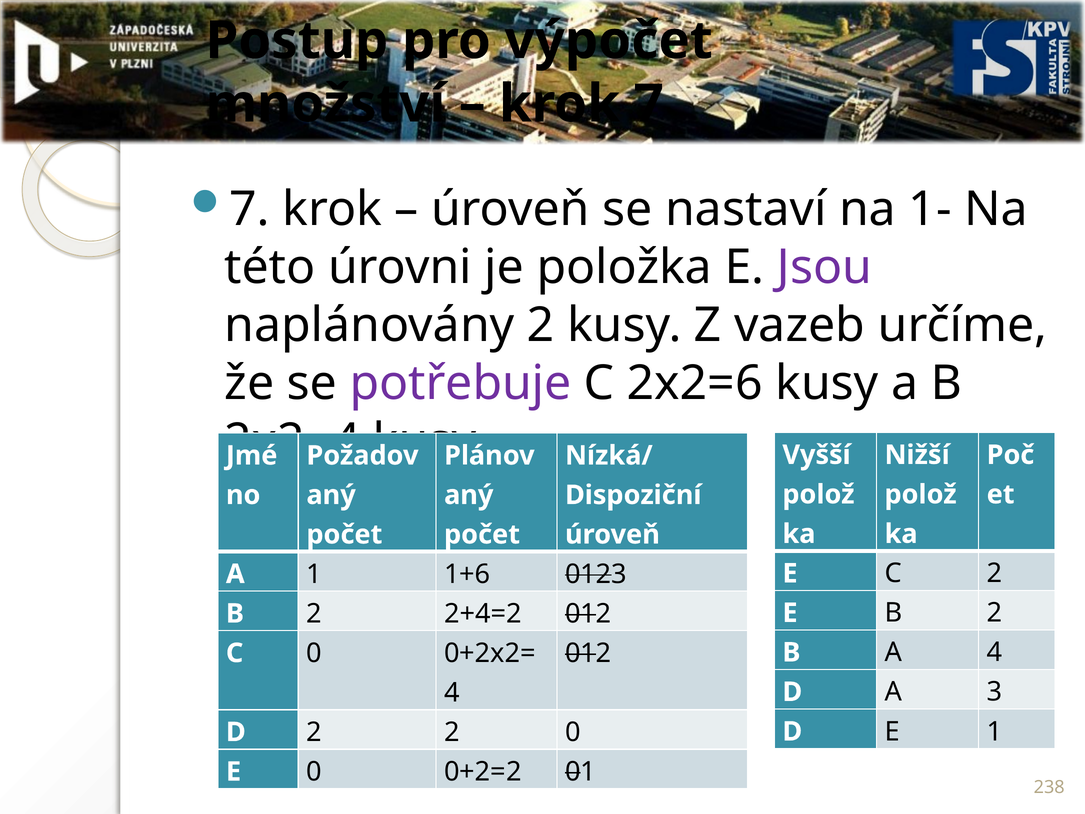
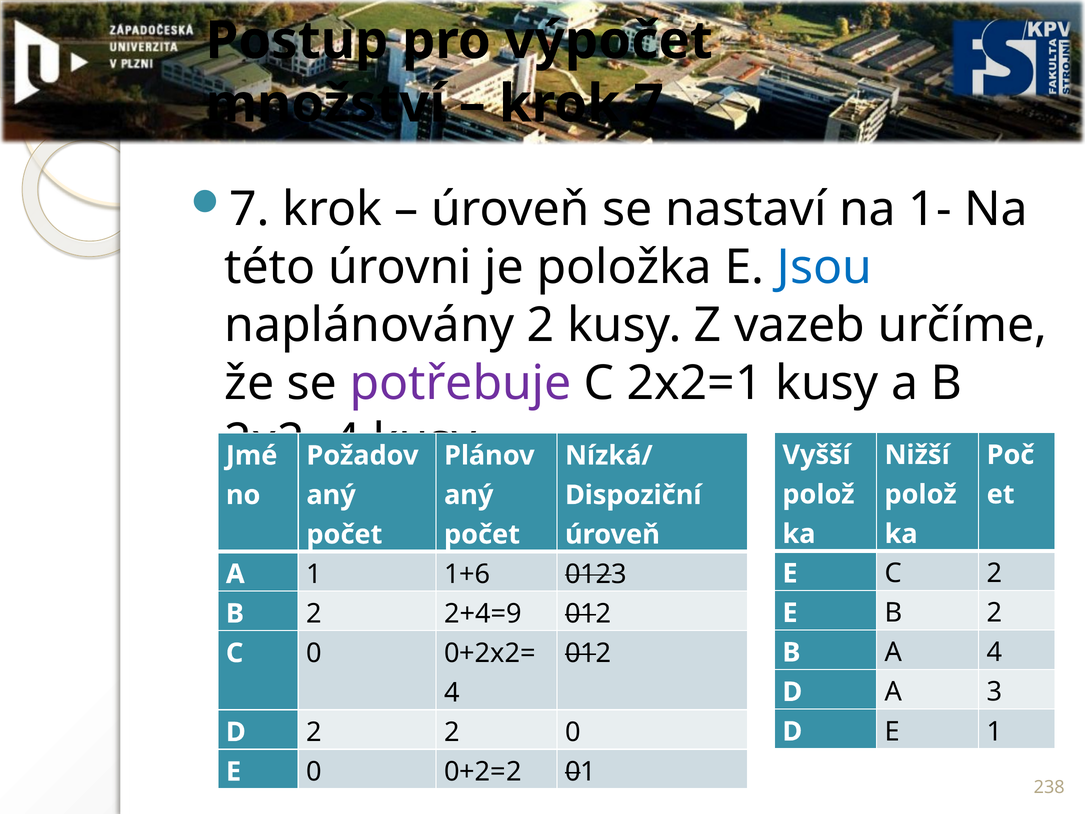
Jsou colour: purple -> blue
2x2=6: 2x2=6 -> 2x2=1
2+4=2: 2+4=2 -> 2+4=9
